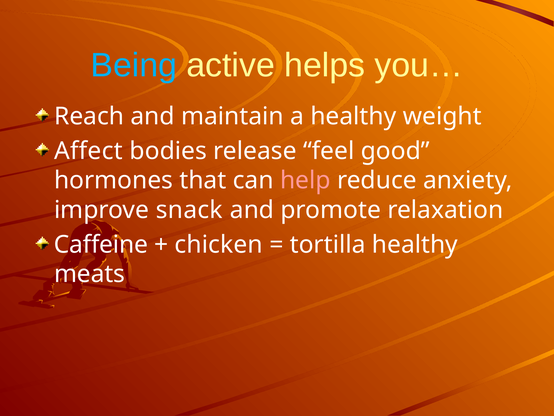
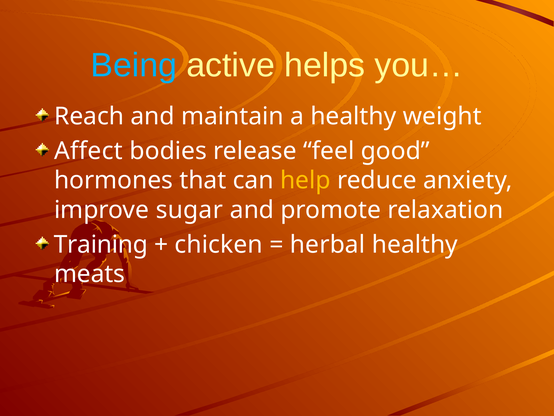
help colour: pink -> yellow
snack: snack -> sugar
Caffeine: Caffeine -> Training
tortilla: tortilla -> herbal
